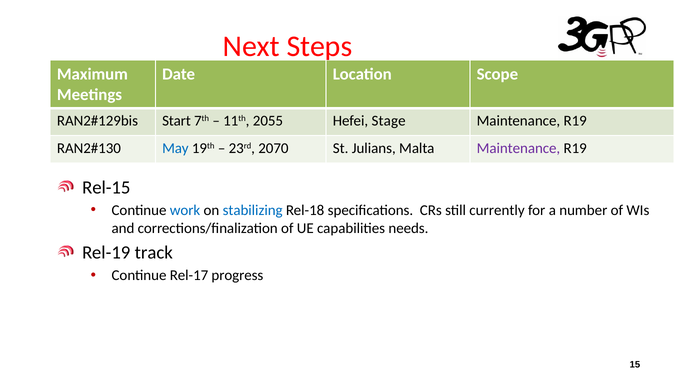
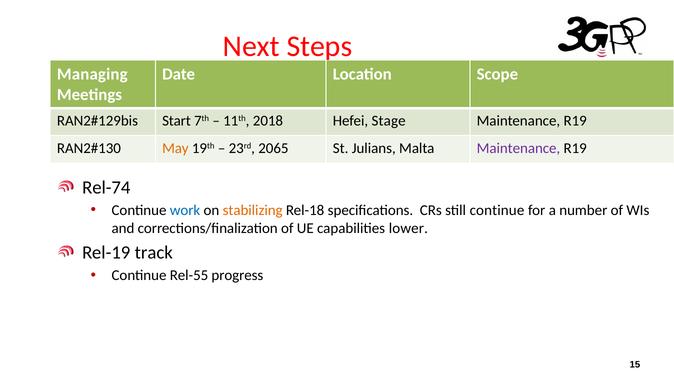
Maximum: Maximum -> Managing
2055: 2055 -> 2018
May colour: blue -> orange
2070: 2070 -> 2065
Rel-15: Rel-15 -> Rel-74
stabilizing colour: blue -> orange
still currently: currently -> continue
needs: needs -> lower
Rel-17: Rel-17 -> Rel-55
